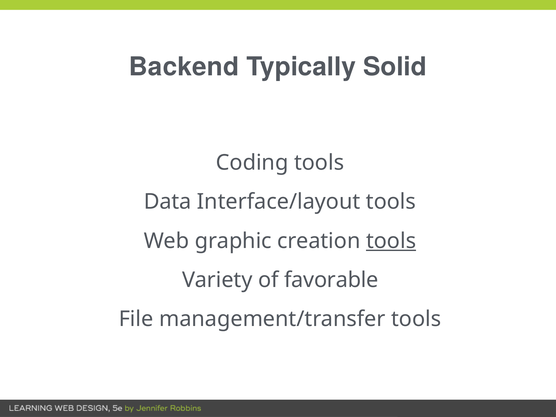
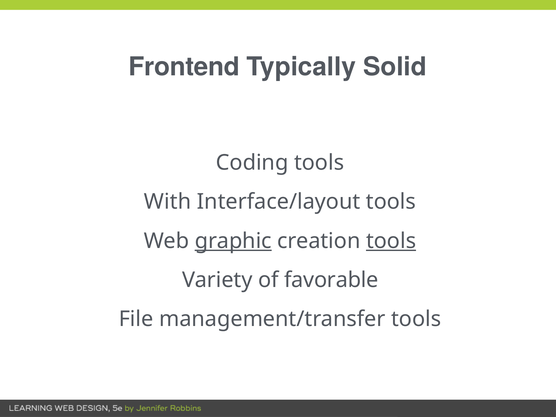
Backend: Backend -> Frontend
Data: Data -> With
graphic underline: none -> present
